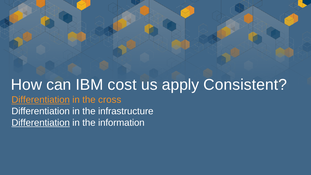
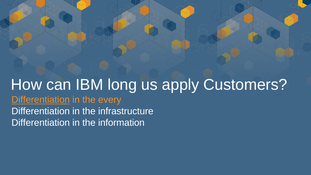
cost: cost -> long
Consistent: Consistent -> Customers
cross: cross -> every
Differentiation at (41, 123) underline: present -> none
